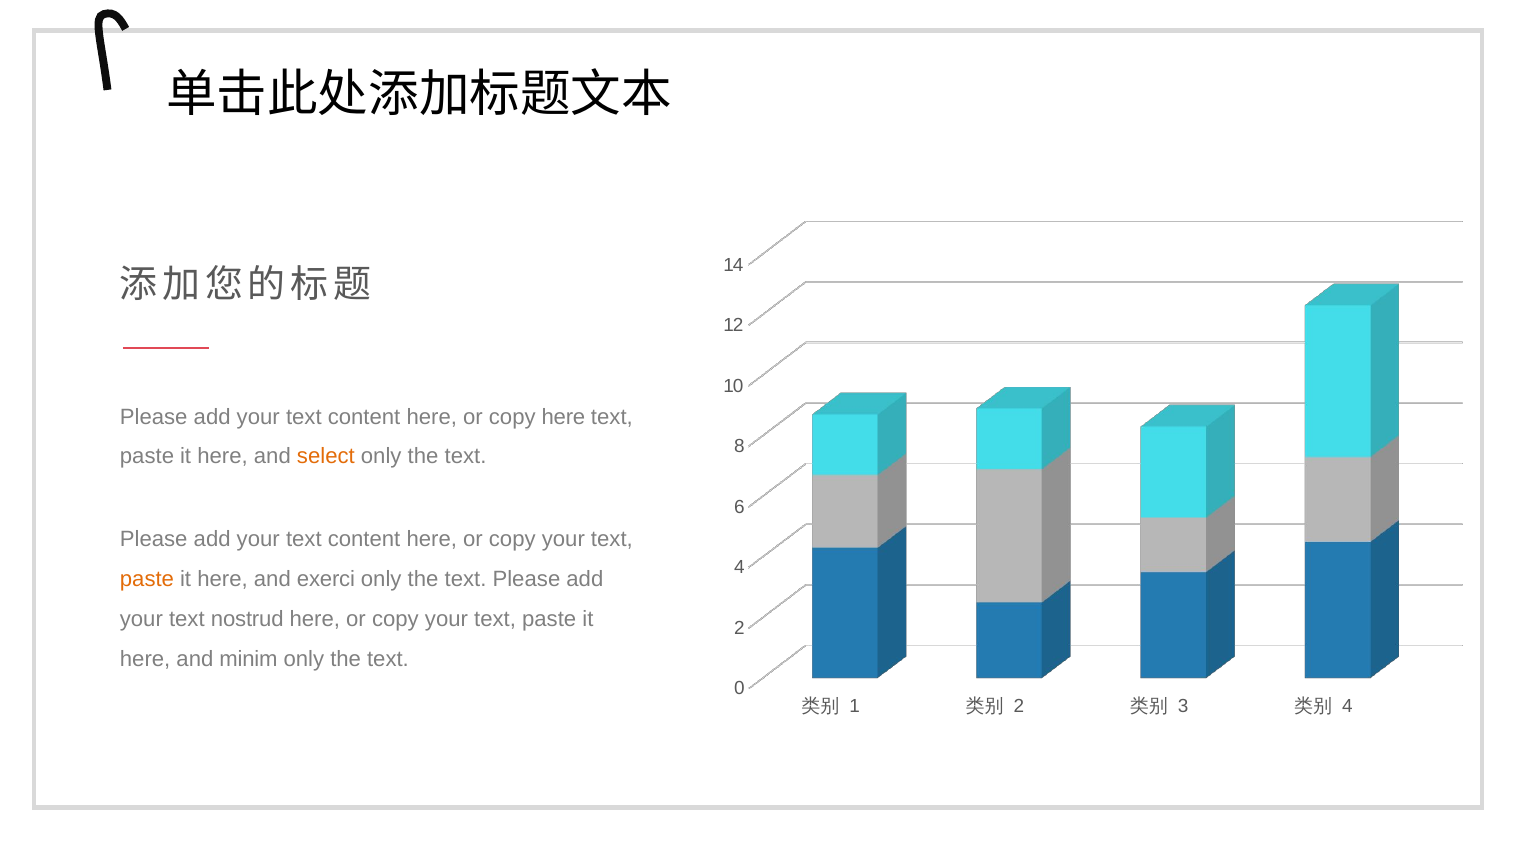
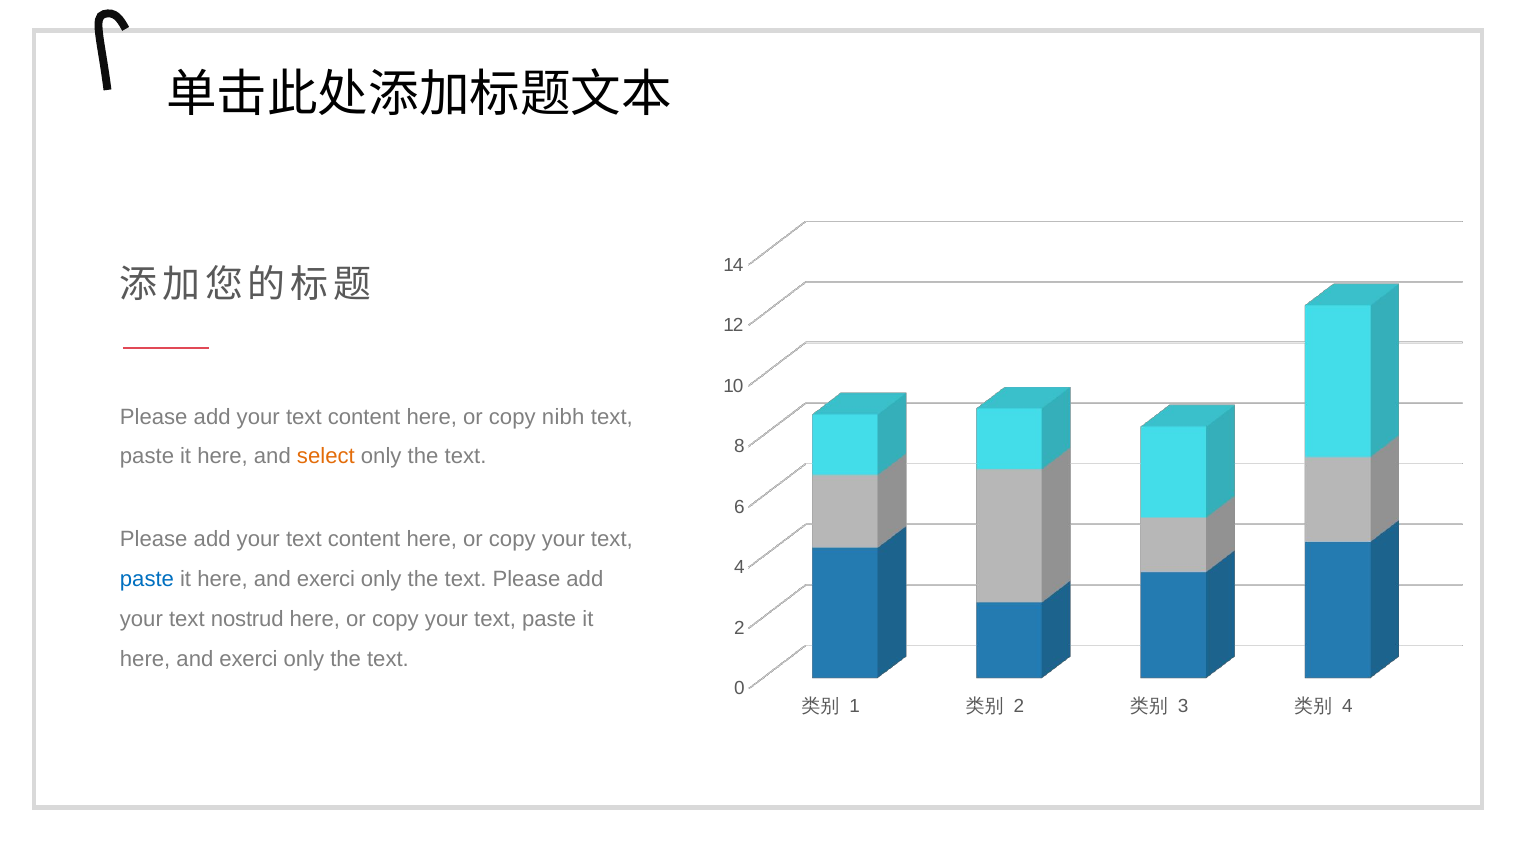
copy here: here -> nibh
paste at (147, 579) colour: orange -> blue
minim at (249, 659): minim -> exerci
